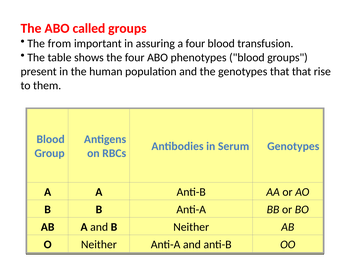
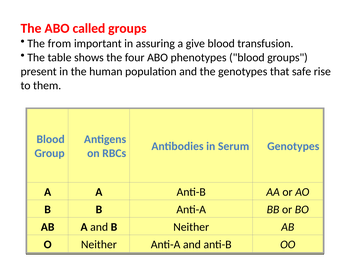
a four: four -> give
that that: that -> safe
